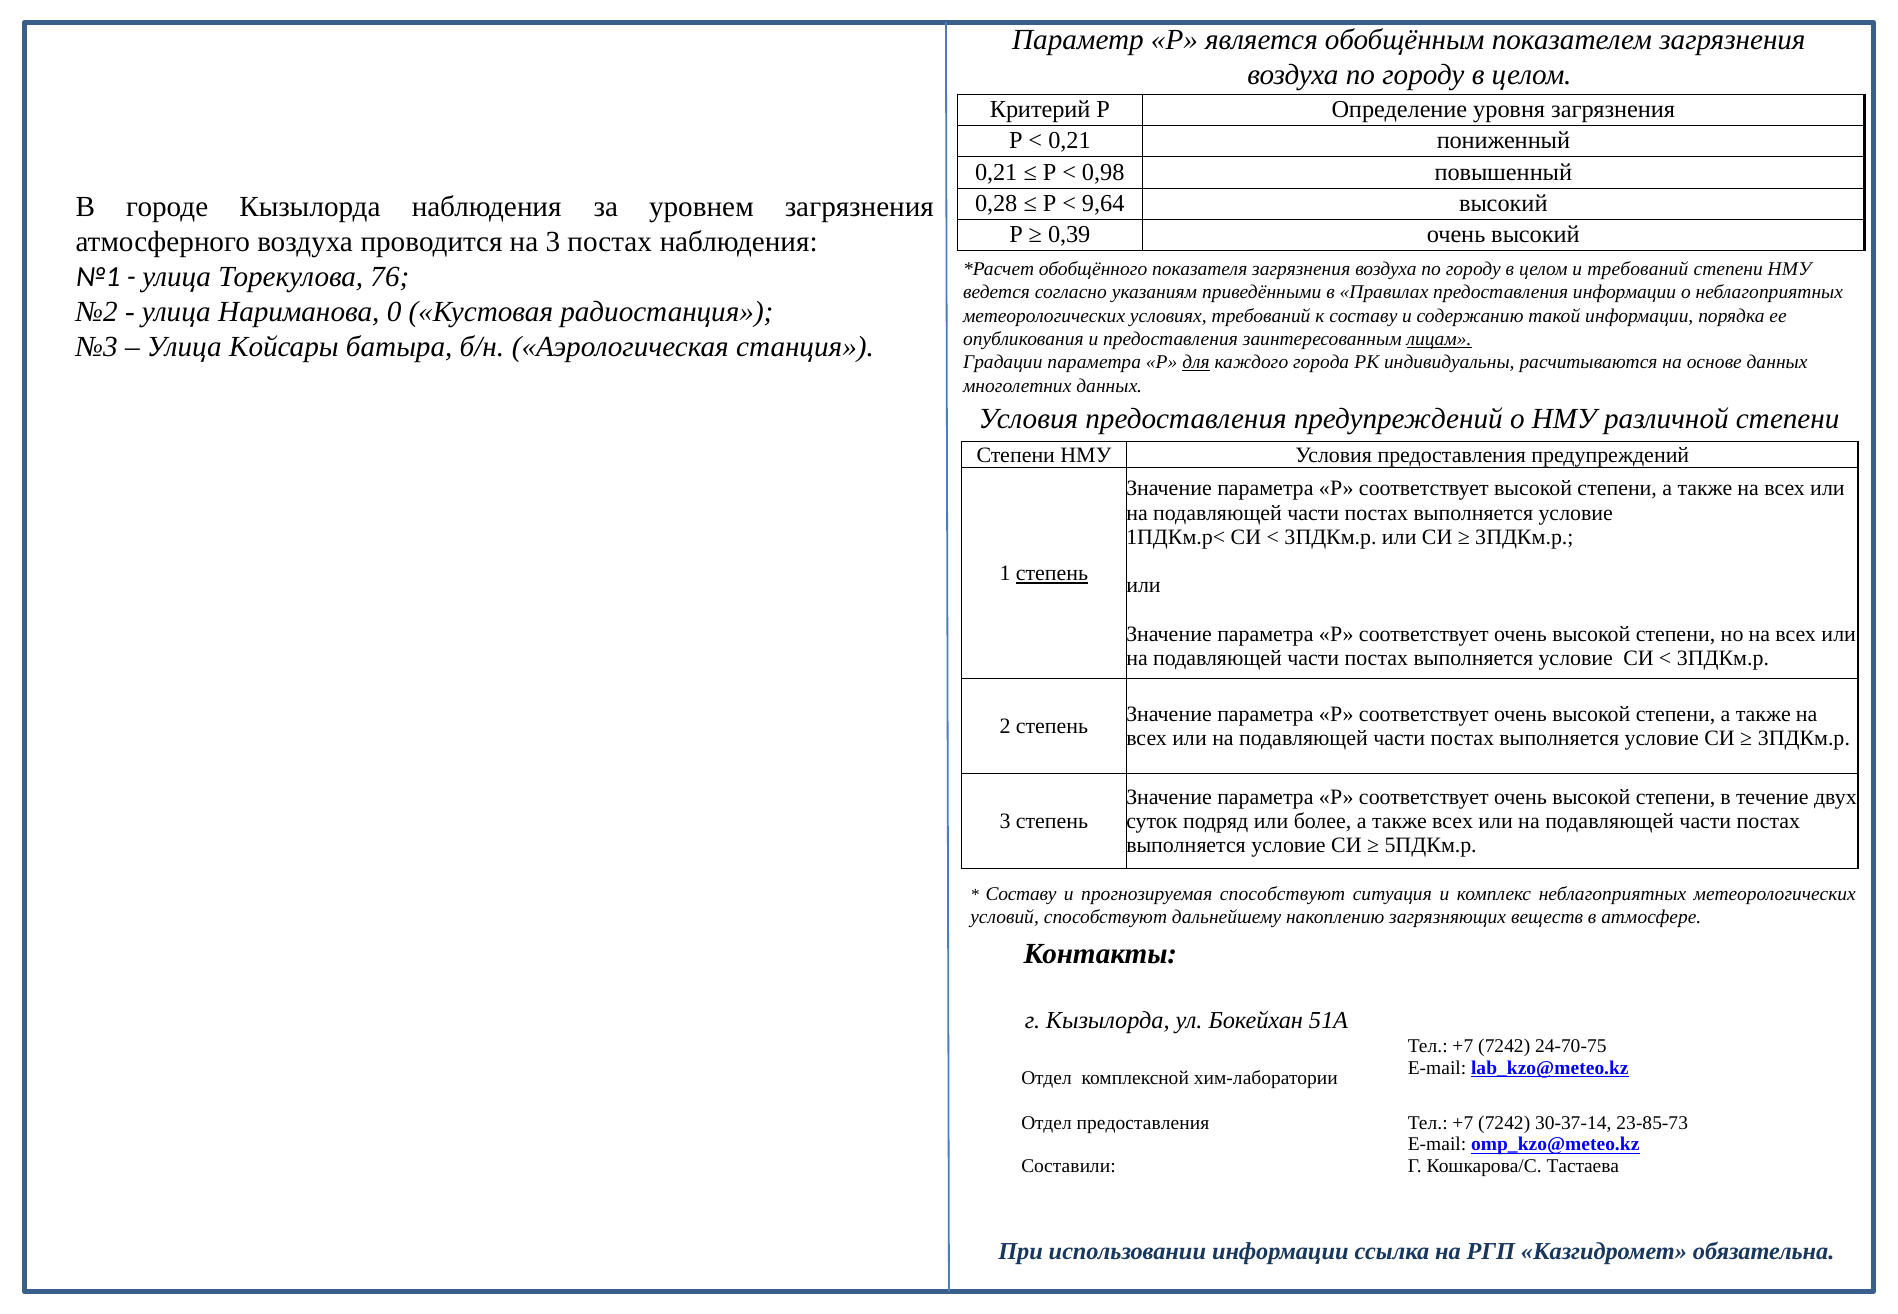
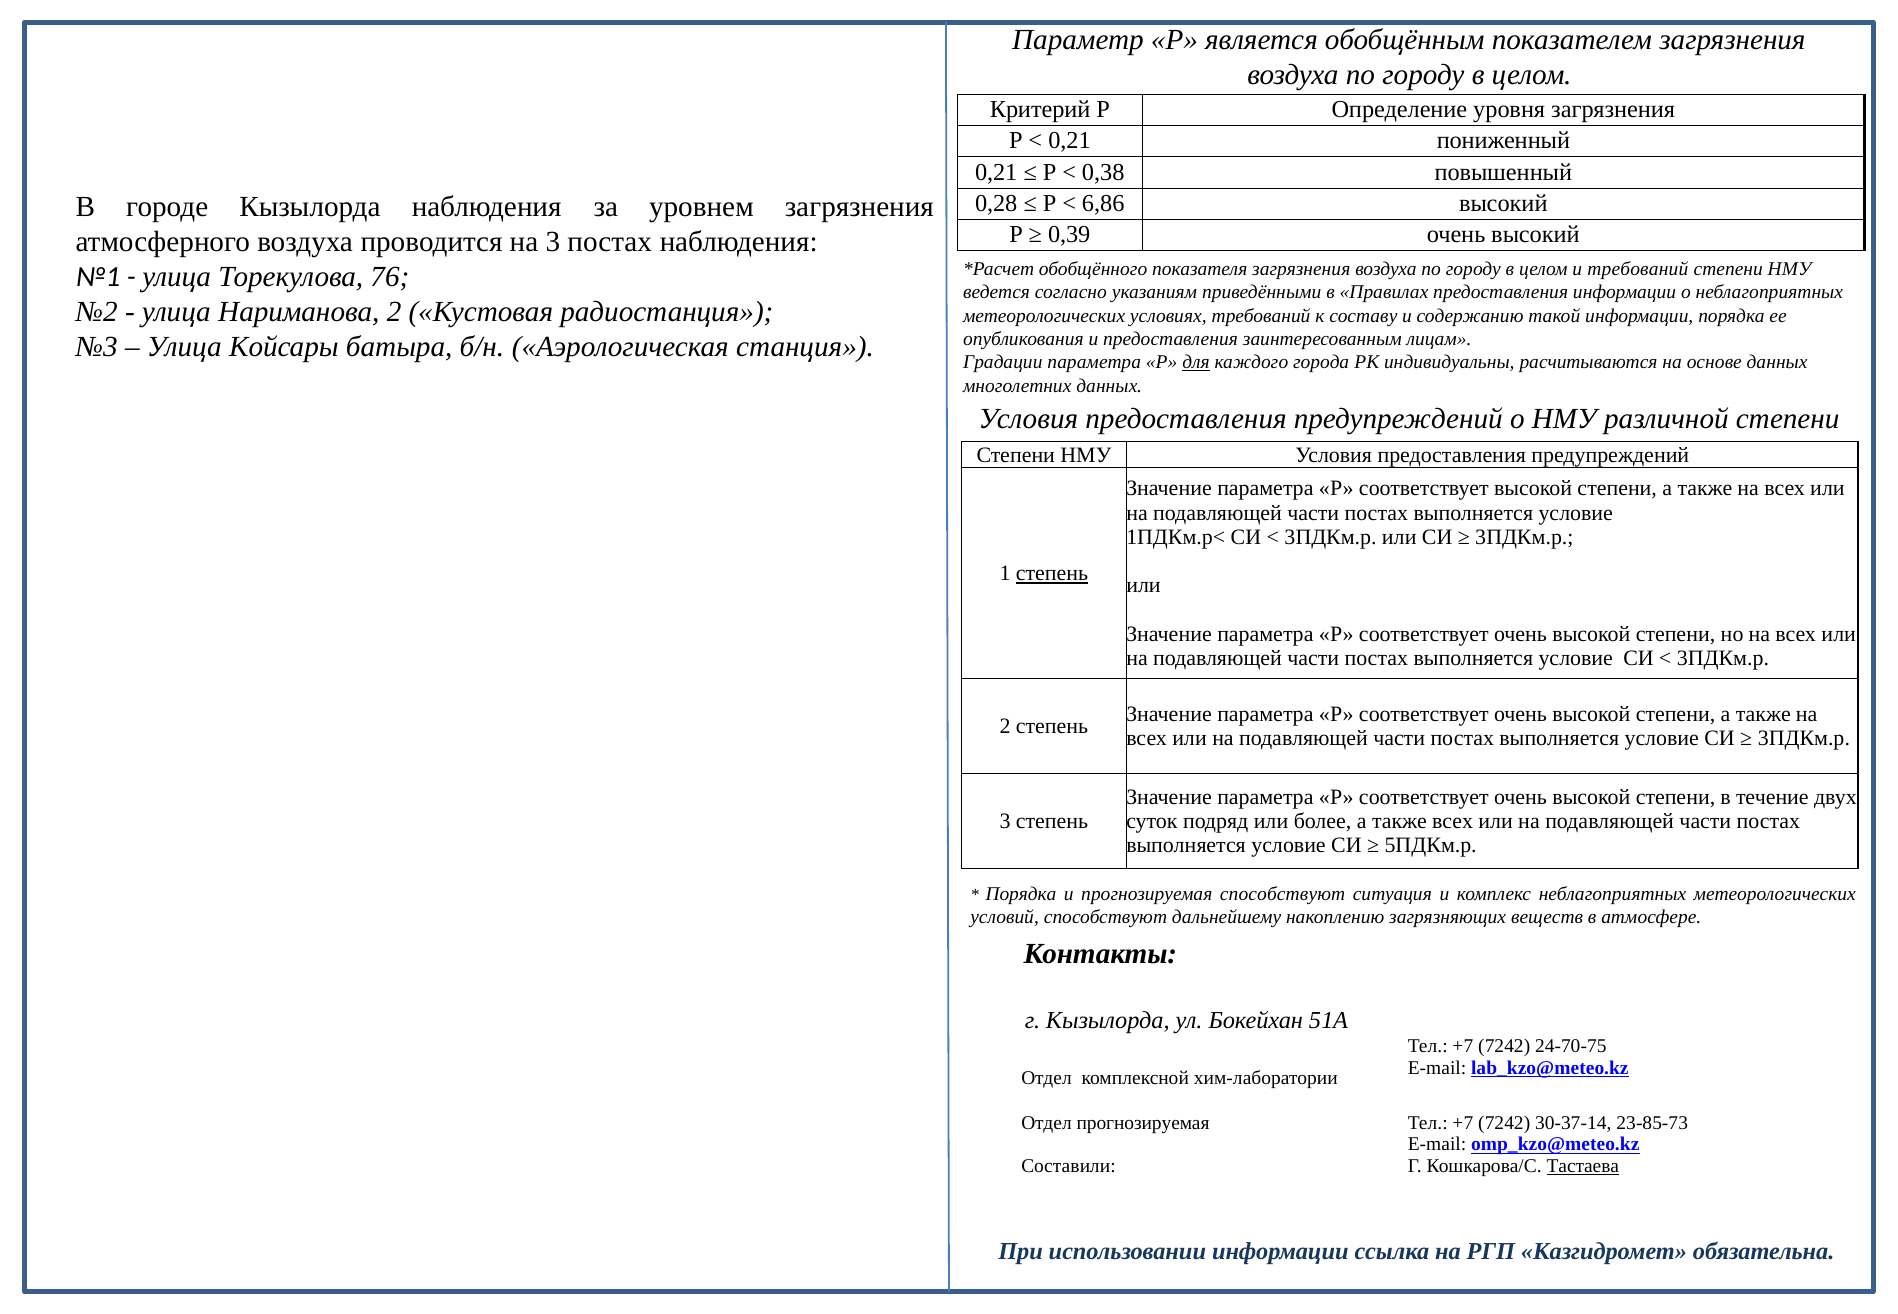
0,98: 0,98 -> 0,38
9,64: 9,64 -> 6,86
Нариманова 0: 0 -> 2
лицам underline: present -> none
Составу at (1021, 894): Составу -> Порядка
Отдел предоставления: предоставления -> прогнозируемая
Тастаева underline: none -> present
